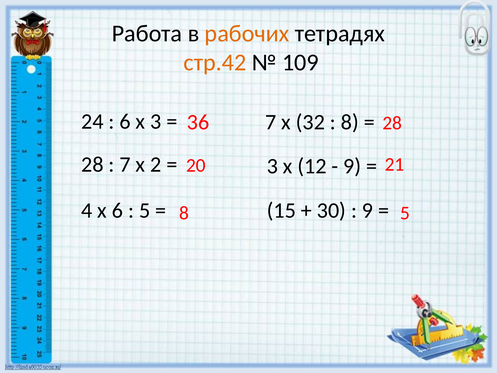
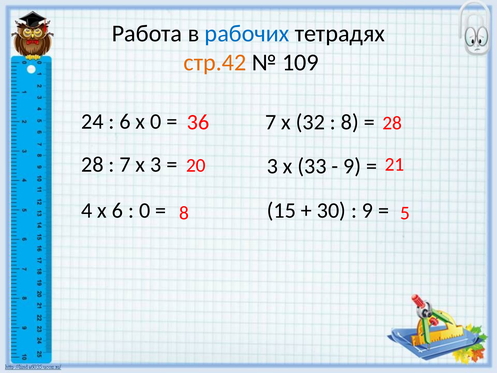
рабочих colour: orange -> blue
х 3: 3 -> 0
х 2: 2 -> 3
12: 12 -> 33
5 at (145, 210): 5 -> 0
